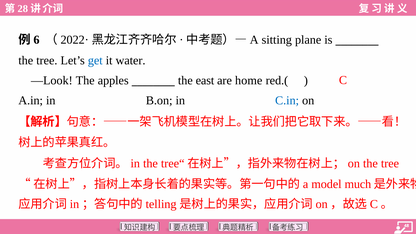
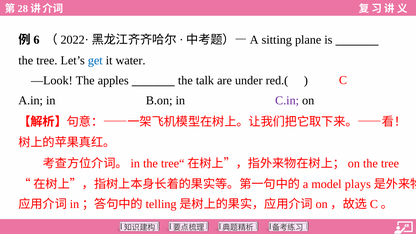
east: east -> talk
home: home -> under
C.in colour: blue -> purple
much: much -> plays
